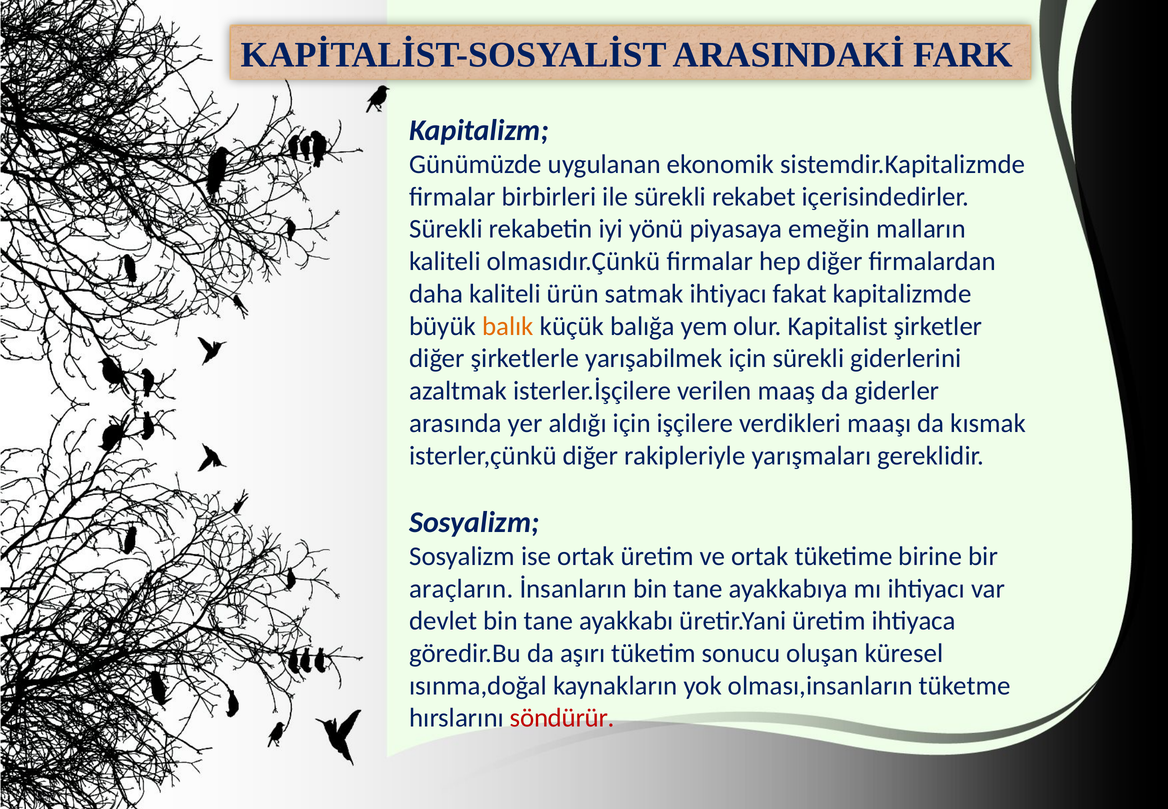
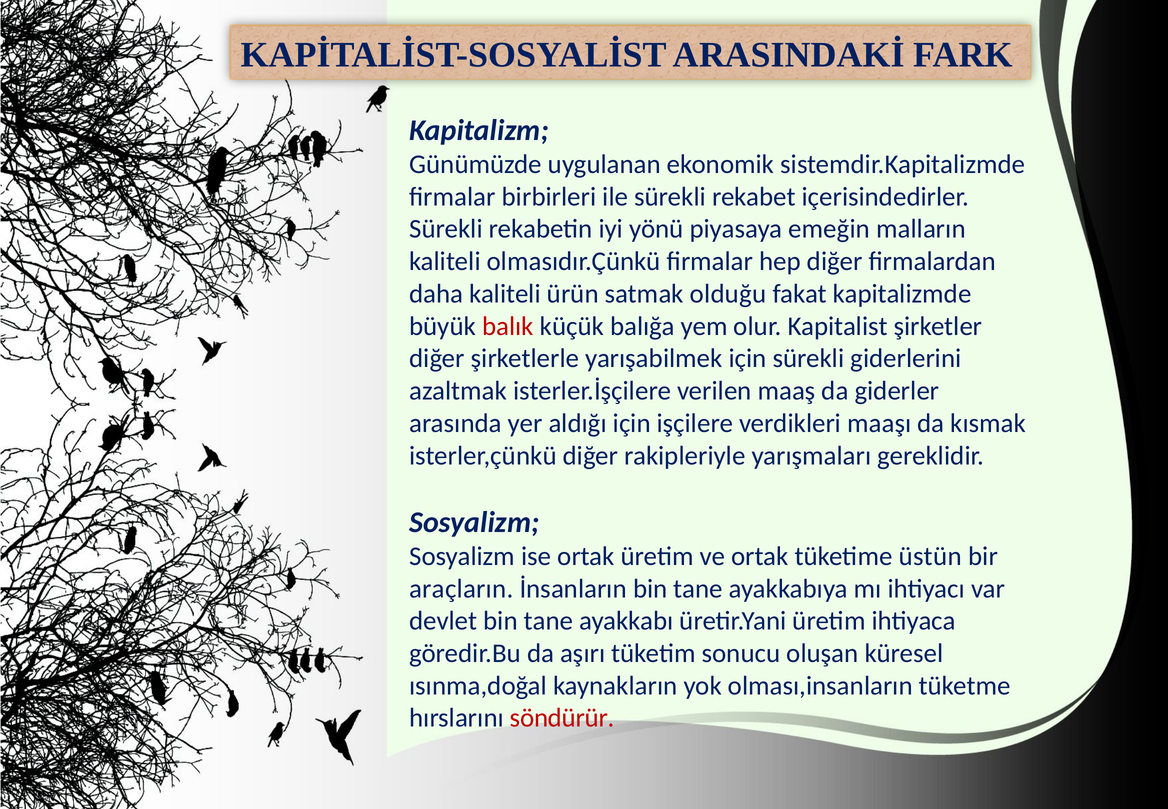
satmak ihtiyacı: ihtiyacı -> olduğu
balık colour: orange -> red
birine: birine -> üstün
